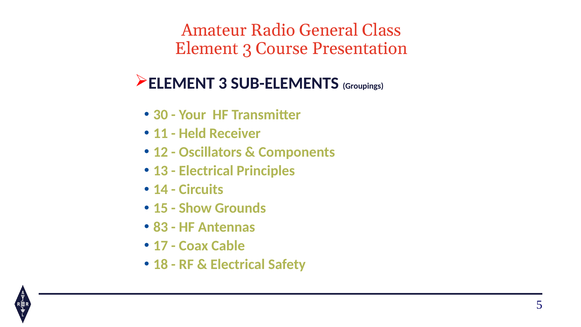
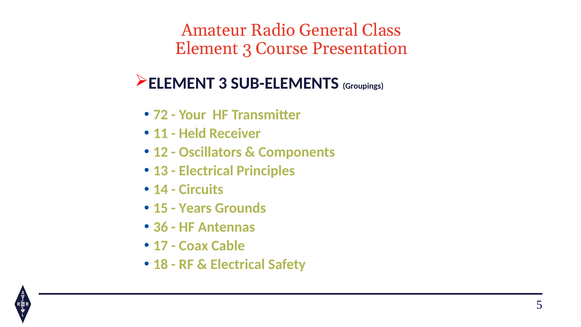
30: 30 -> 72
Show: Show -> Years
83: 83 -> 36
